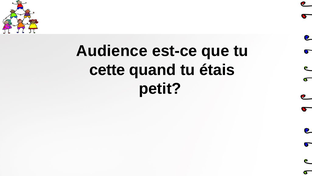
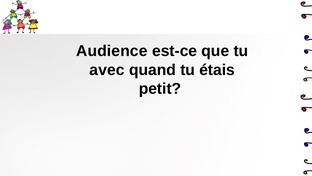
cette: cette -> avec
